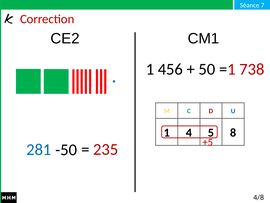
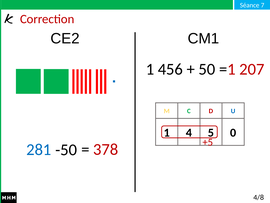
738: 738 -> 207
8: 8 -> 0
235: 235 -> 378
